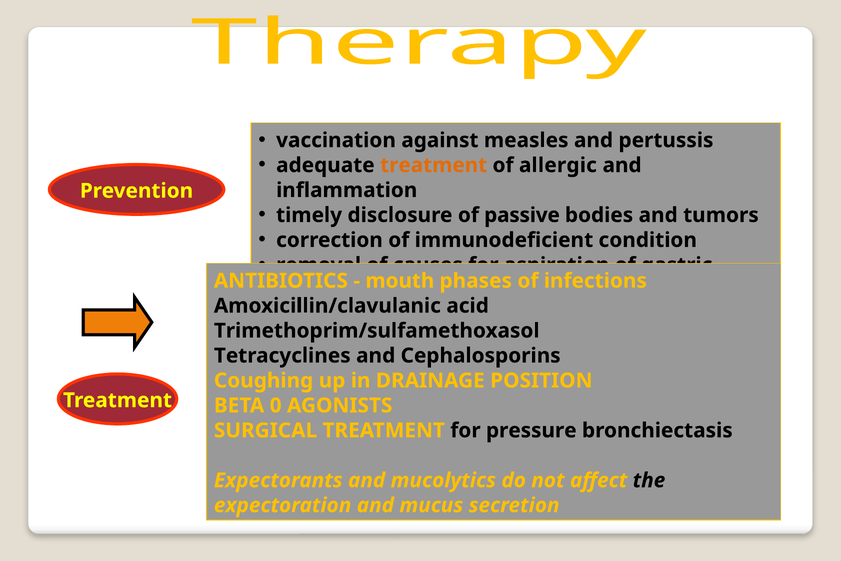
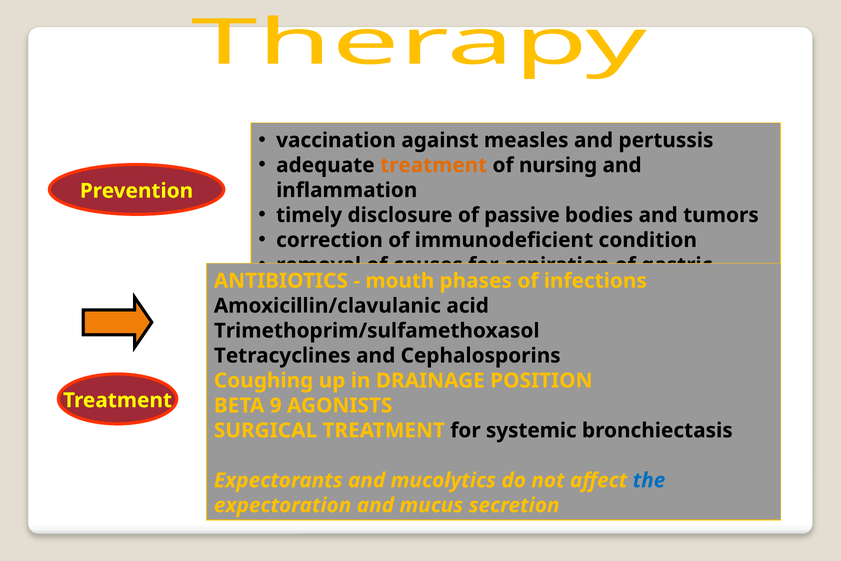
allergic: allergic -> nursing
0: 0 -> 9
pressure: pressure -> systemic
the colour: black -> blue
